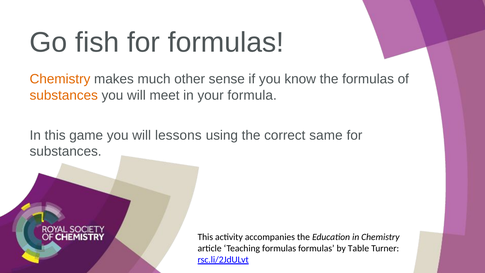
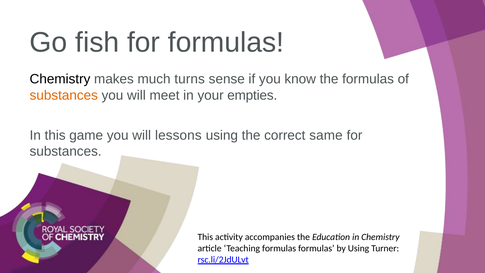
Chemistry at (60, 79) colour: orange -> black
other: other -> turns
formula: formula -> empties
by Table: Table -> Using
